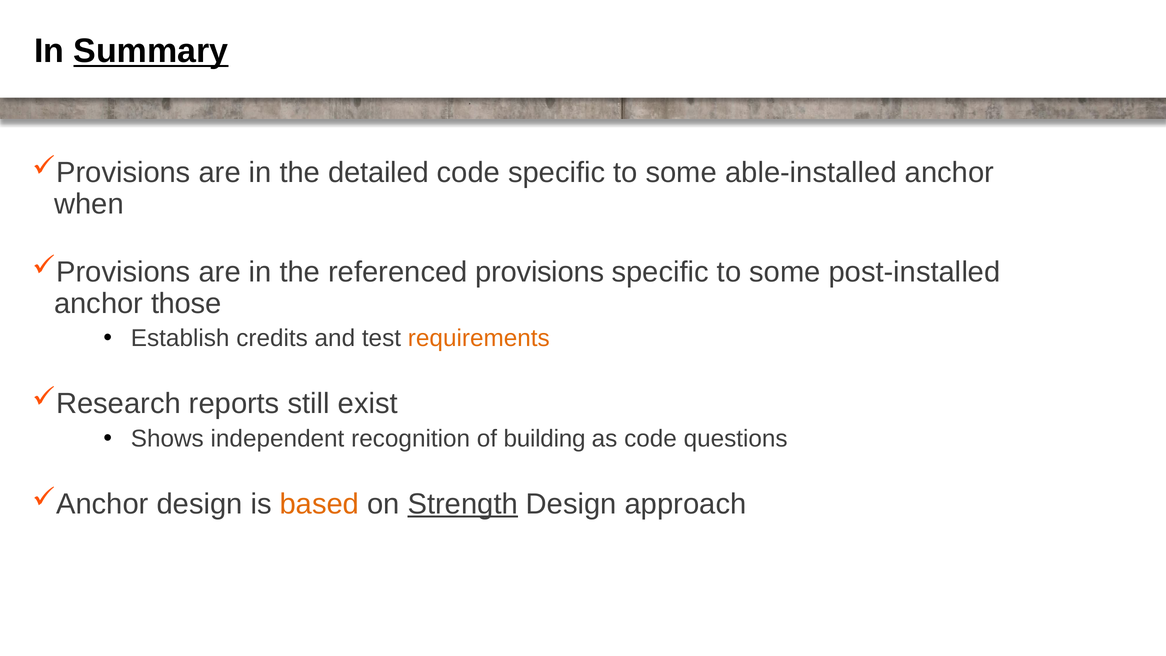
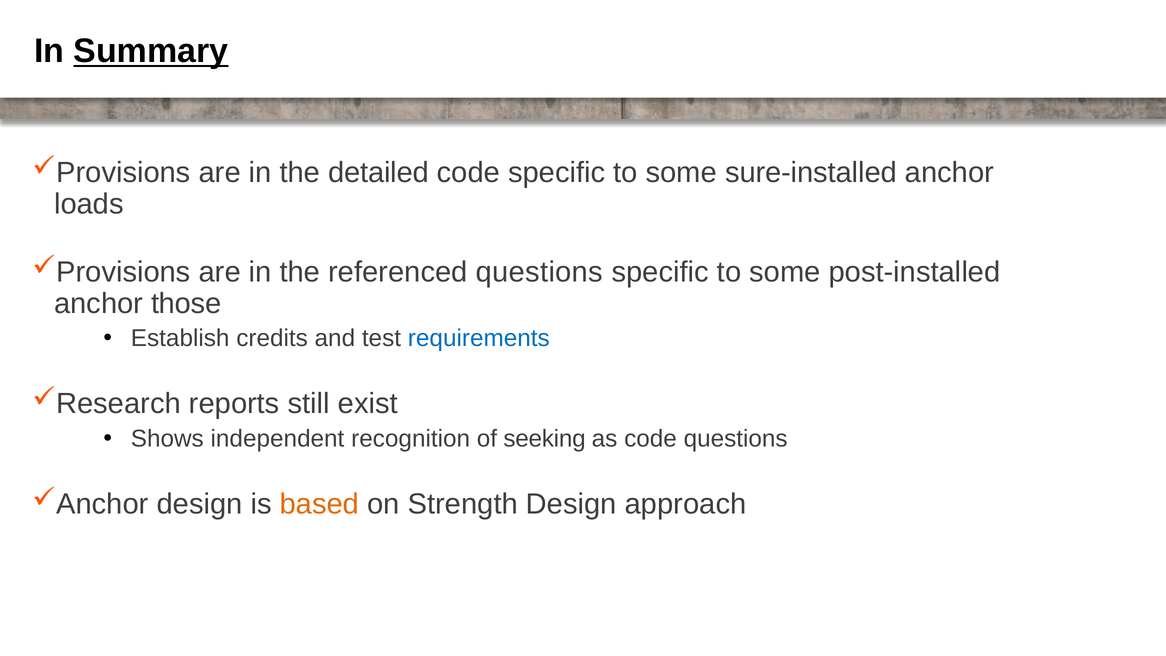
able-installed: able-installed -> sure-installed
when: when -> loads
referenced provisions: provisions -> questions
requirements colour: orange -> blue
building: building -> seeking
Strength underline: present -> none
